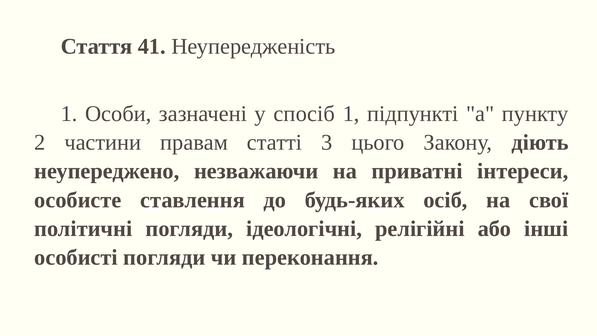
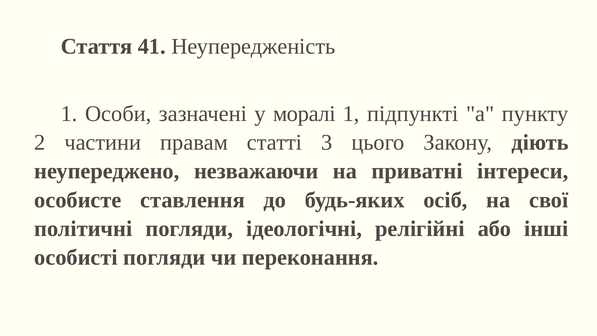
спосіб: спосіб -> моралі
